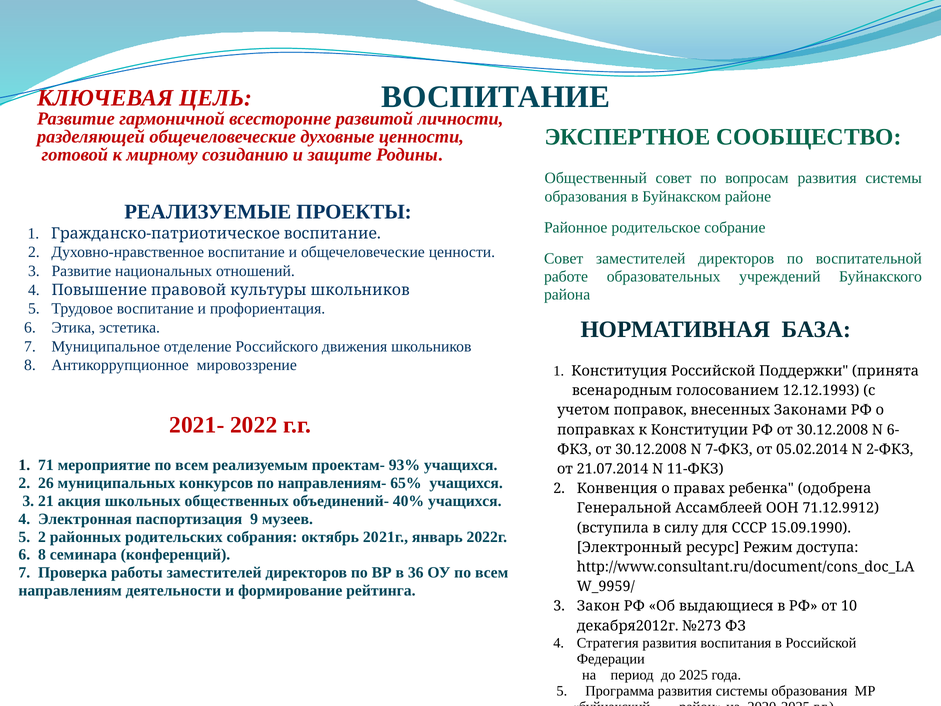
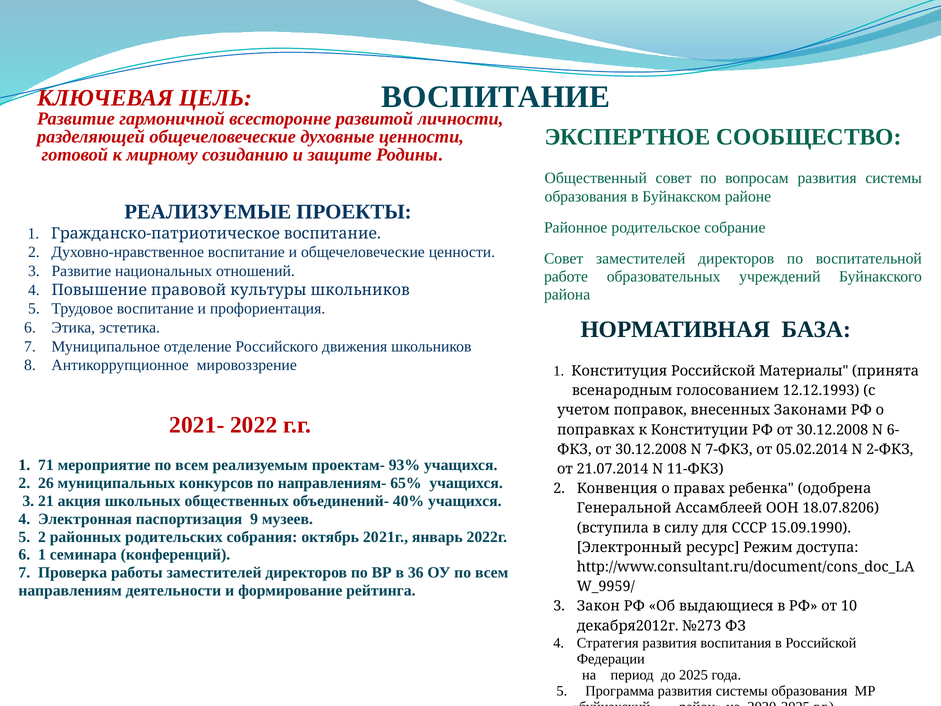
Поддержки: Поддержки -> Материалы
71.12.9912: 71.12.9912 -> 18.07.8206
6 8: 8 -> 1
